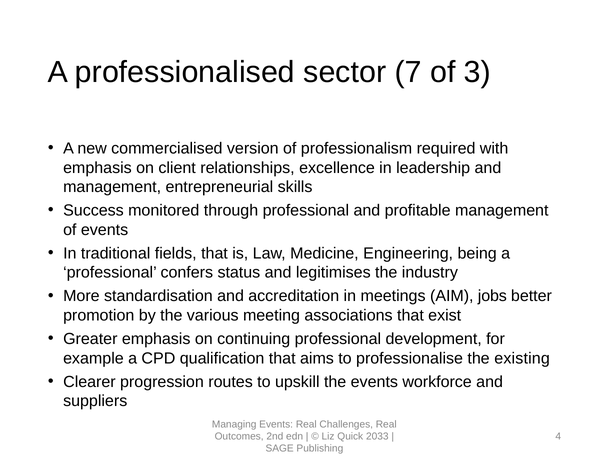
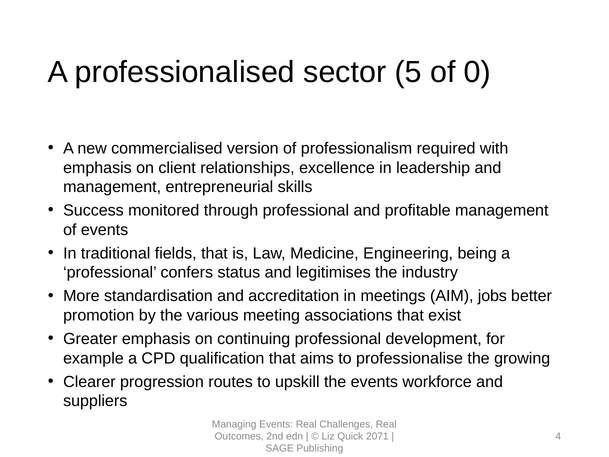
7: 7 -> 5
3: 3 -> 0
existing: existing -> growing
2033: 2033 -> 2071
